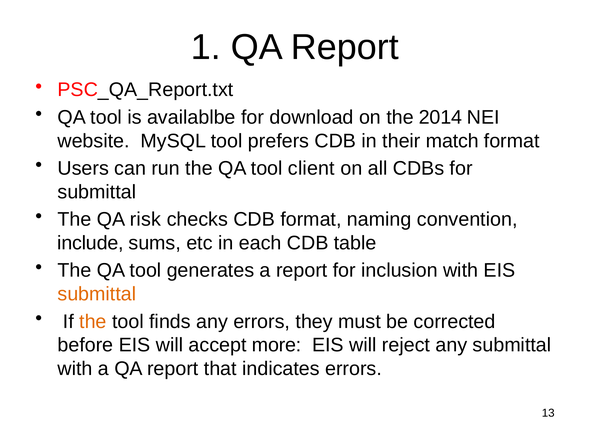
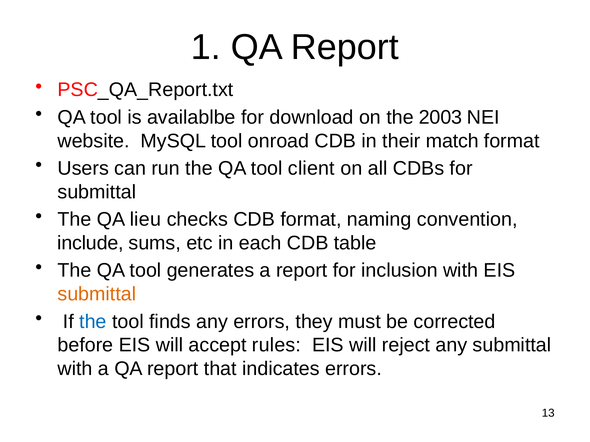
2014: 2014 -> 2003
prefers: prefers -> onroad
risk: risk -> lieu
the at (93, 322) colour: orange -> blue
more: more -> rules
